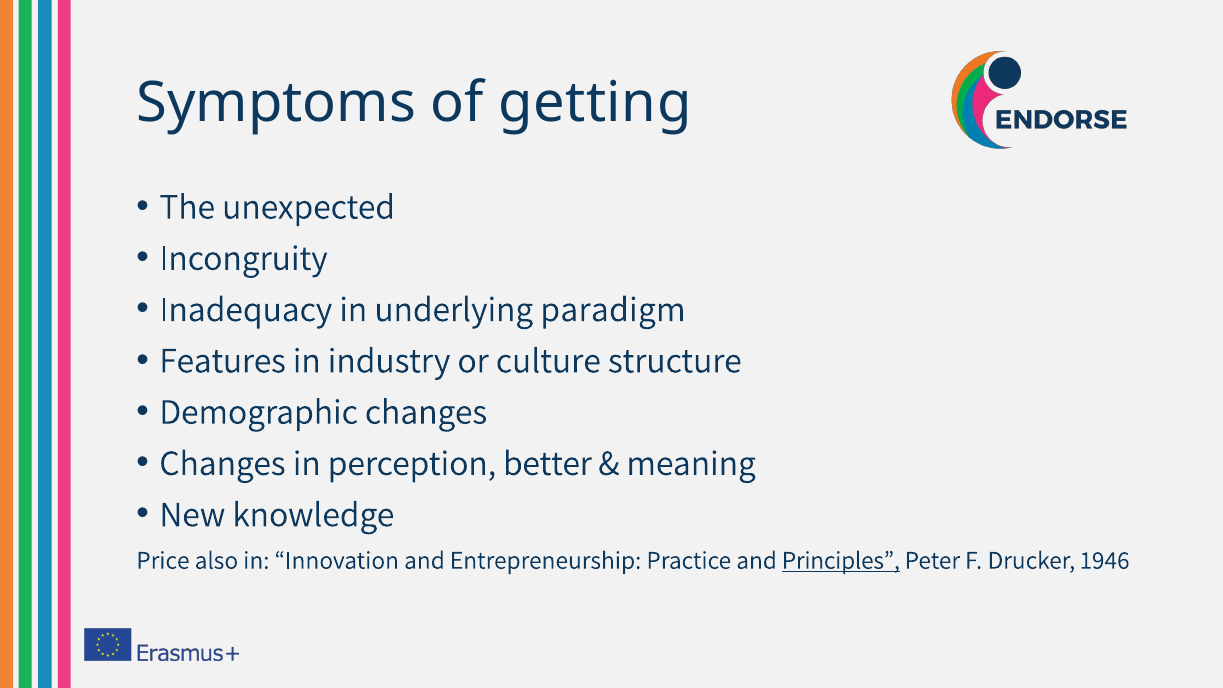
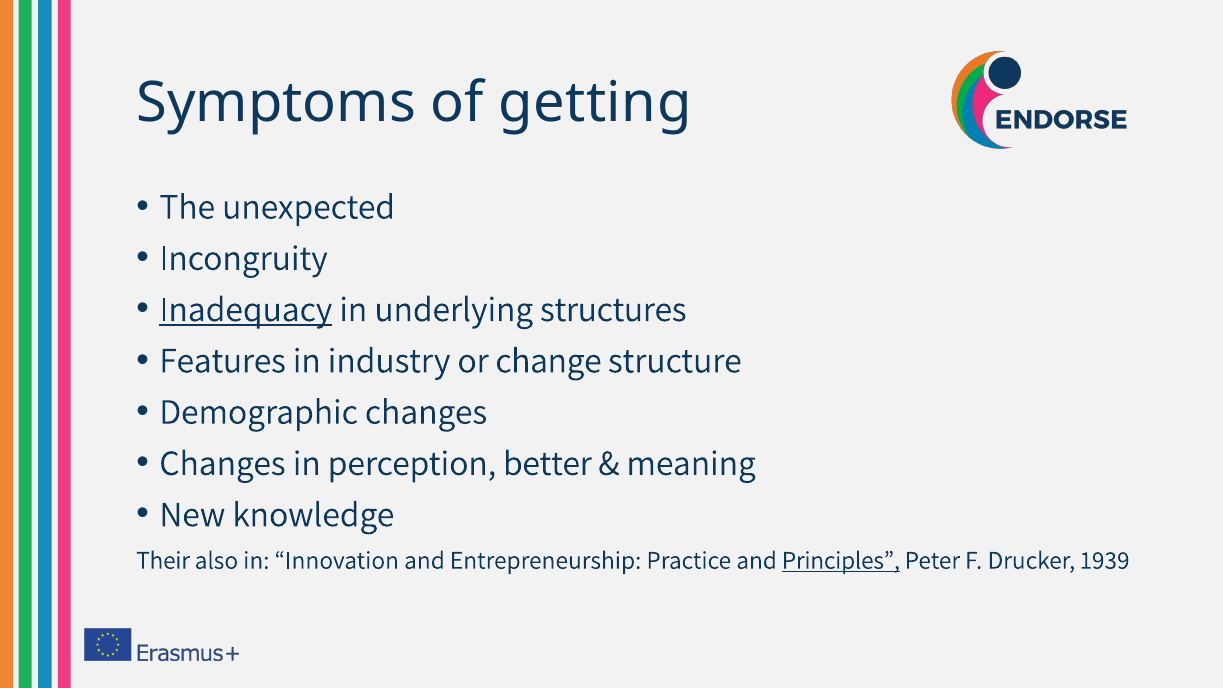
Inadequacy underline: none -> present
paradigm: paradigm -> structures
culture: culture -> change
Price: Price -> Their
1946: 1946 -> 1939
